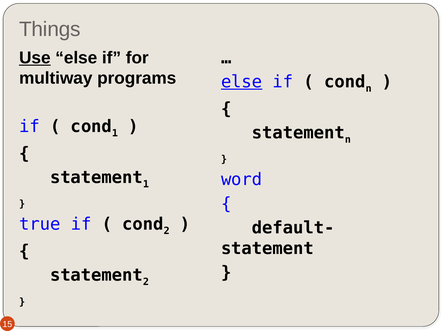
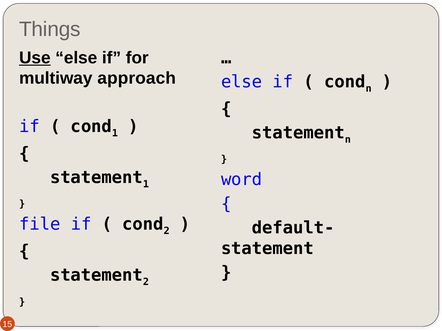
programs: programs -> approach
else at (242, 82) underline: present -> none
true: true -> file
